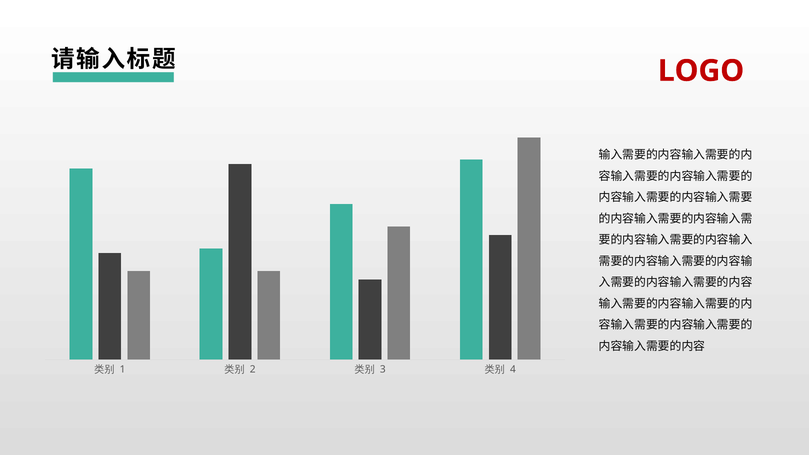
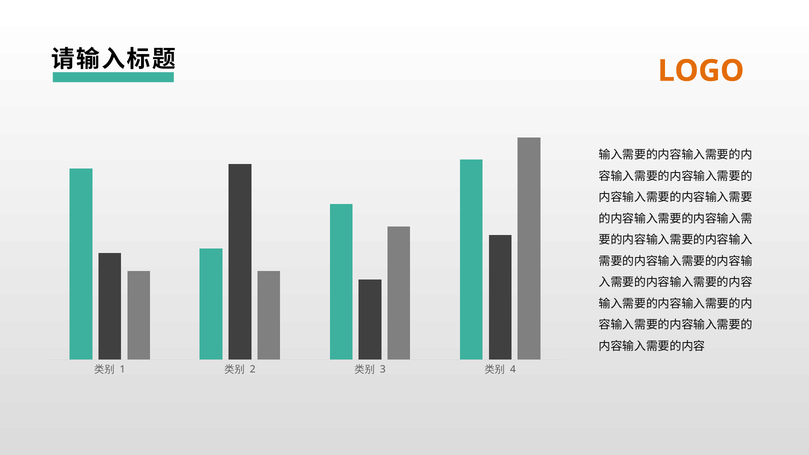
LOGO colour: red -> orange
